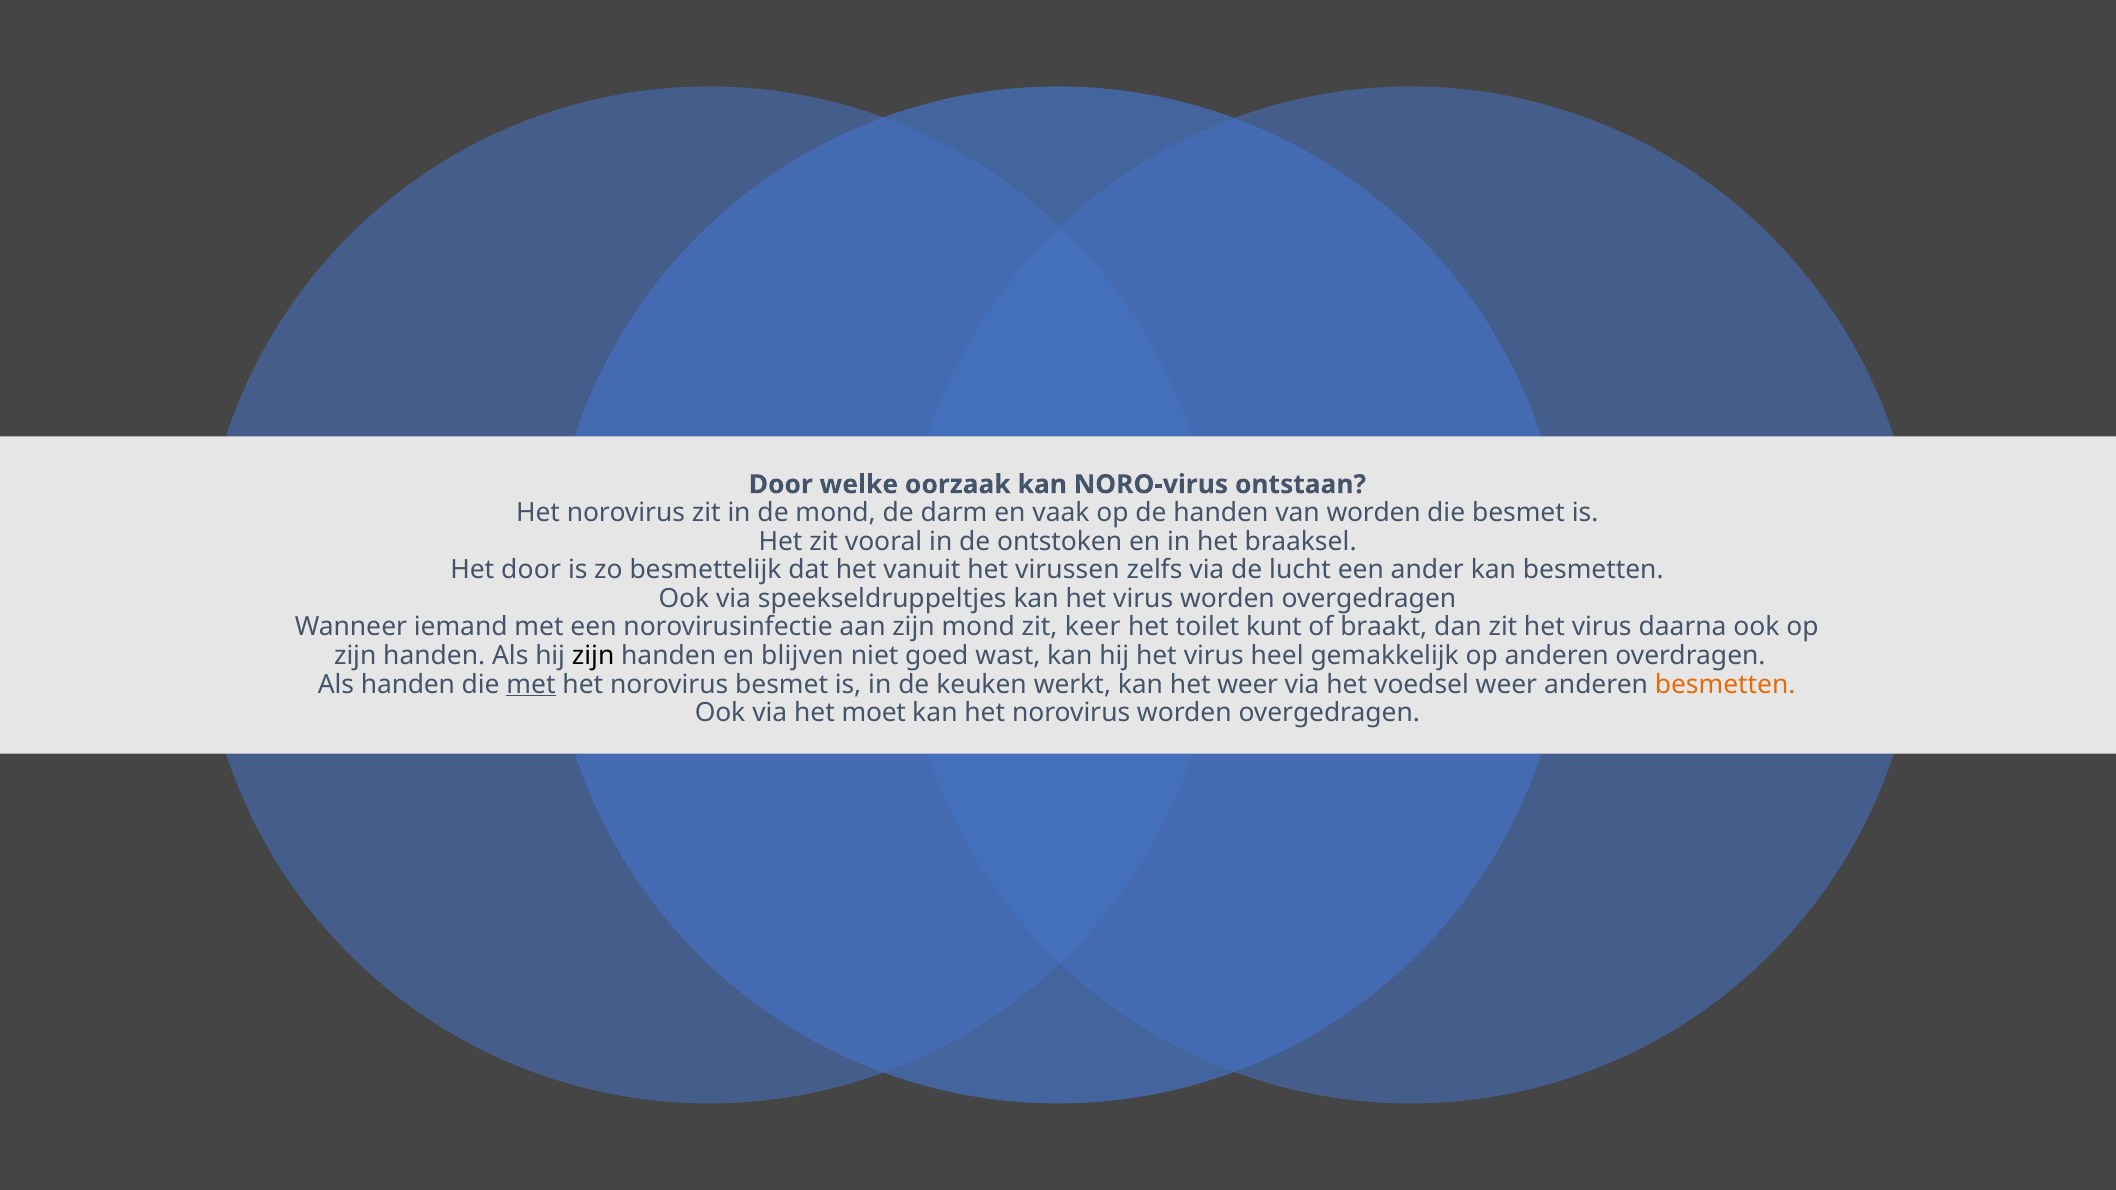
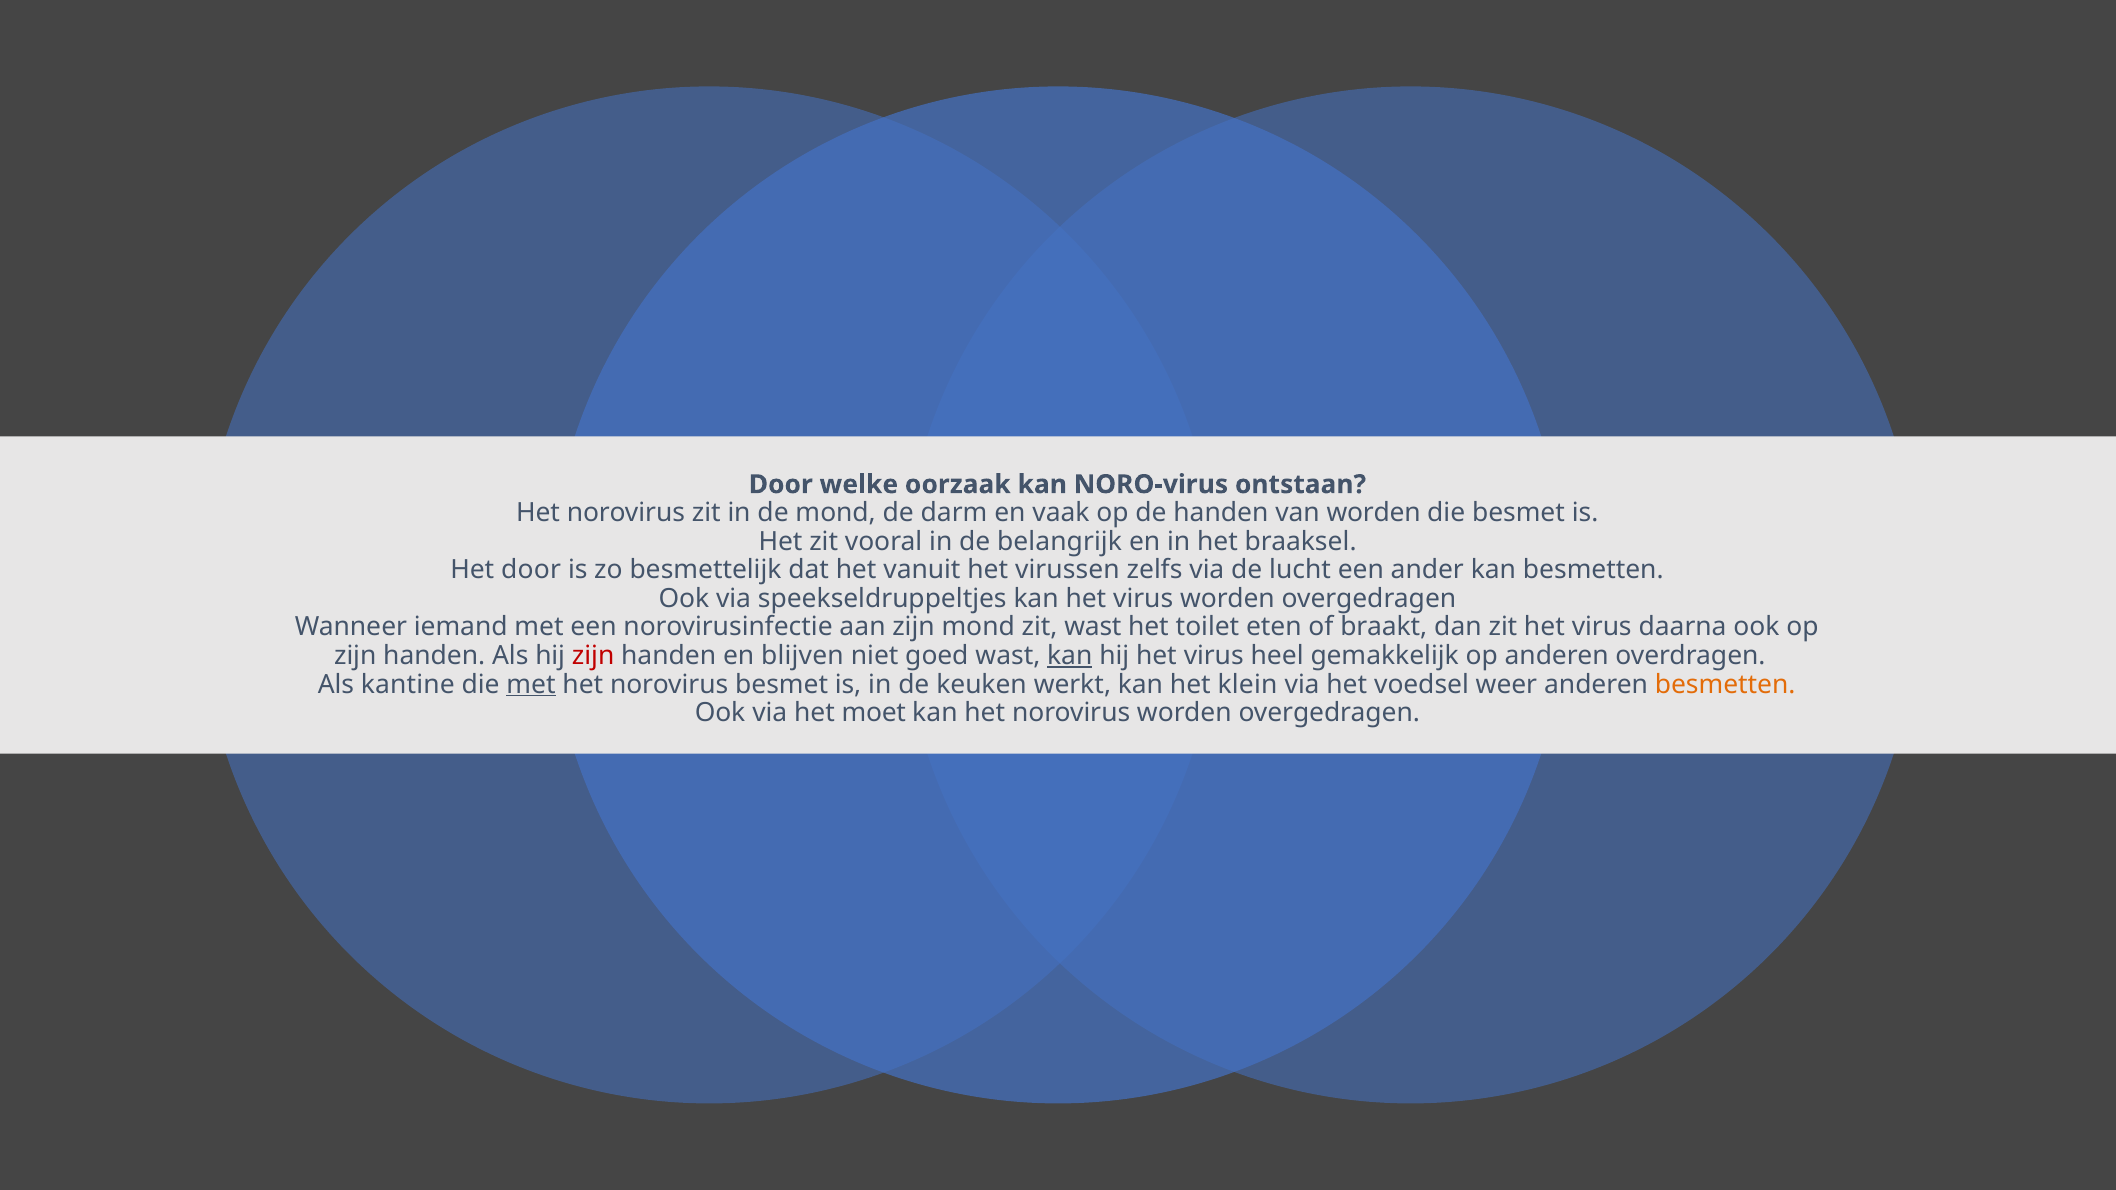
ontstoken: ontstoken -> belangrijk
zit keer: keer -> wast
kunt: kunt -> eten
zijn at (593, 656) colour: black -> red
kan at (1070, 656) underline: none -> present
Als handen: handen -> kantine
het weer: weer -> klein
